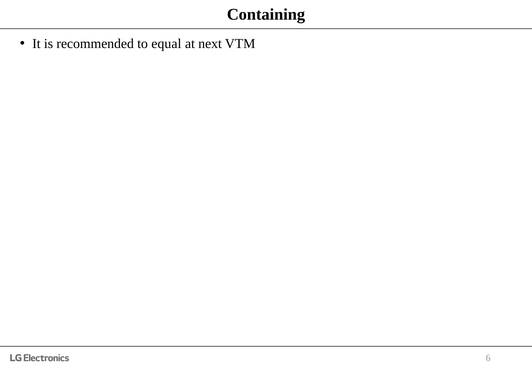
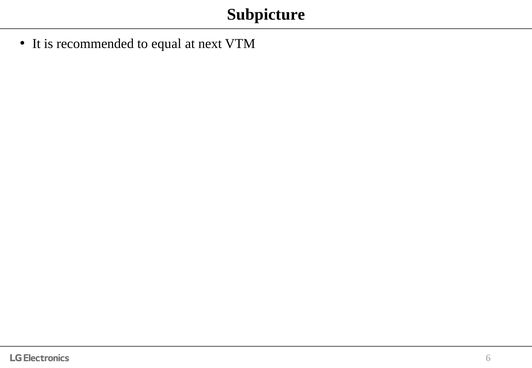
Containing: Containing -> Subpicture
